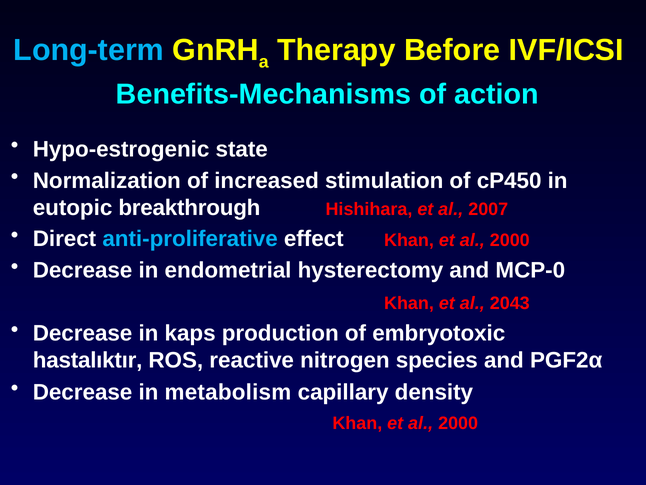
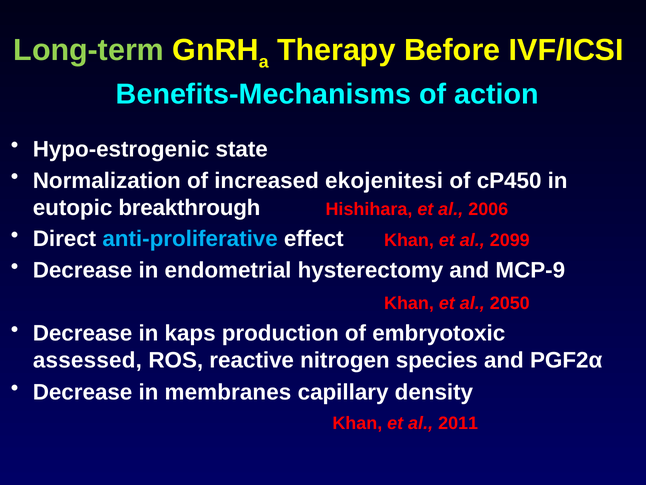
Long‐term colour: light blue -> light green
stimulation: stimulation -> ekojenitesi
2007: 2007 -> 2006
2000 at (510, 240): 2000 -> 2099
MCP‐0: MCP‐0 -> MCP‐9
2043: 2043 -> 2050
hastalıktır: hastalıktır -> assessed
metabolism: metabolism -> membranes
2000 at (458, 423): 2000 -> 2011
